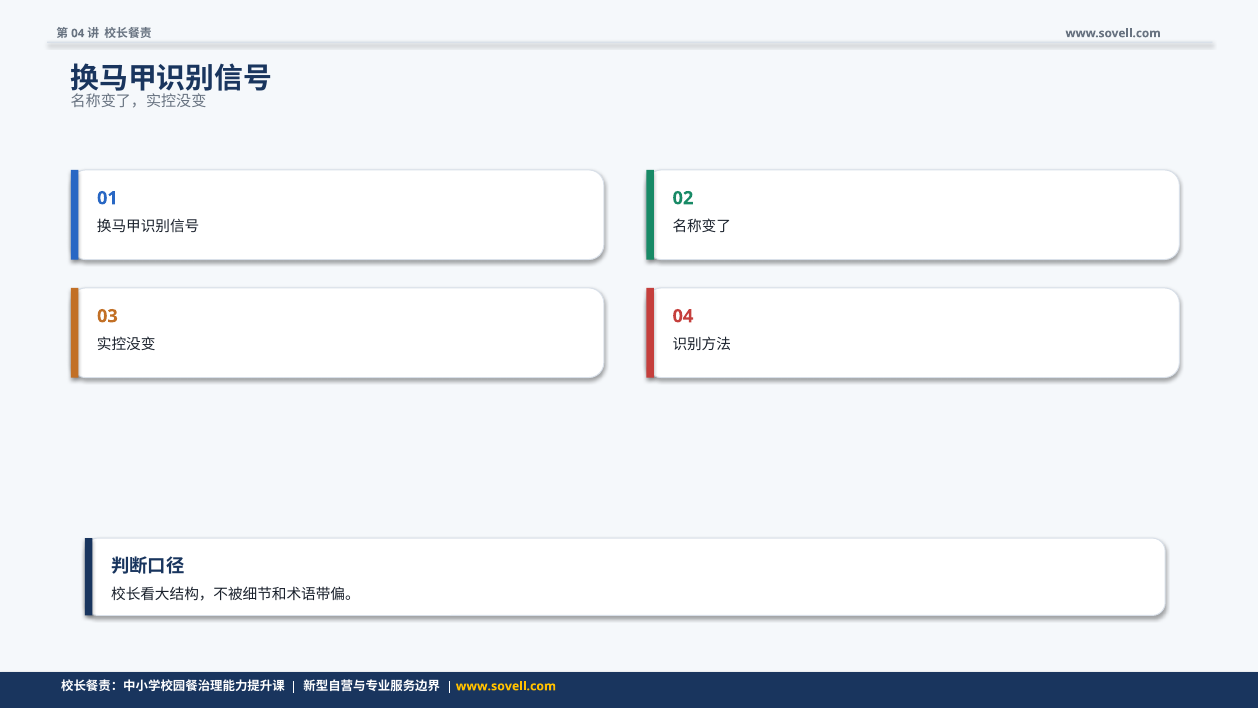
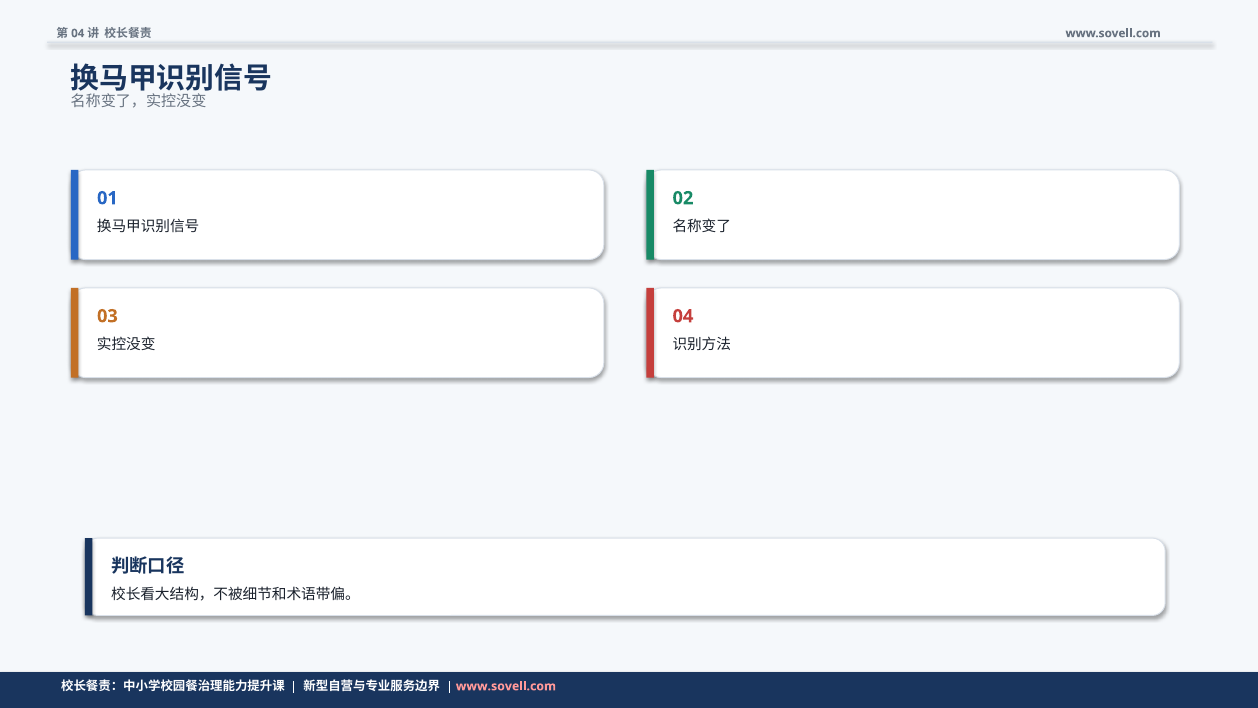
www.sovell.com at (506, 686) colour: yellow -> pink
